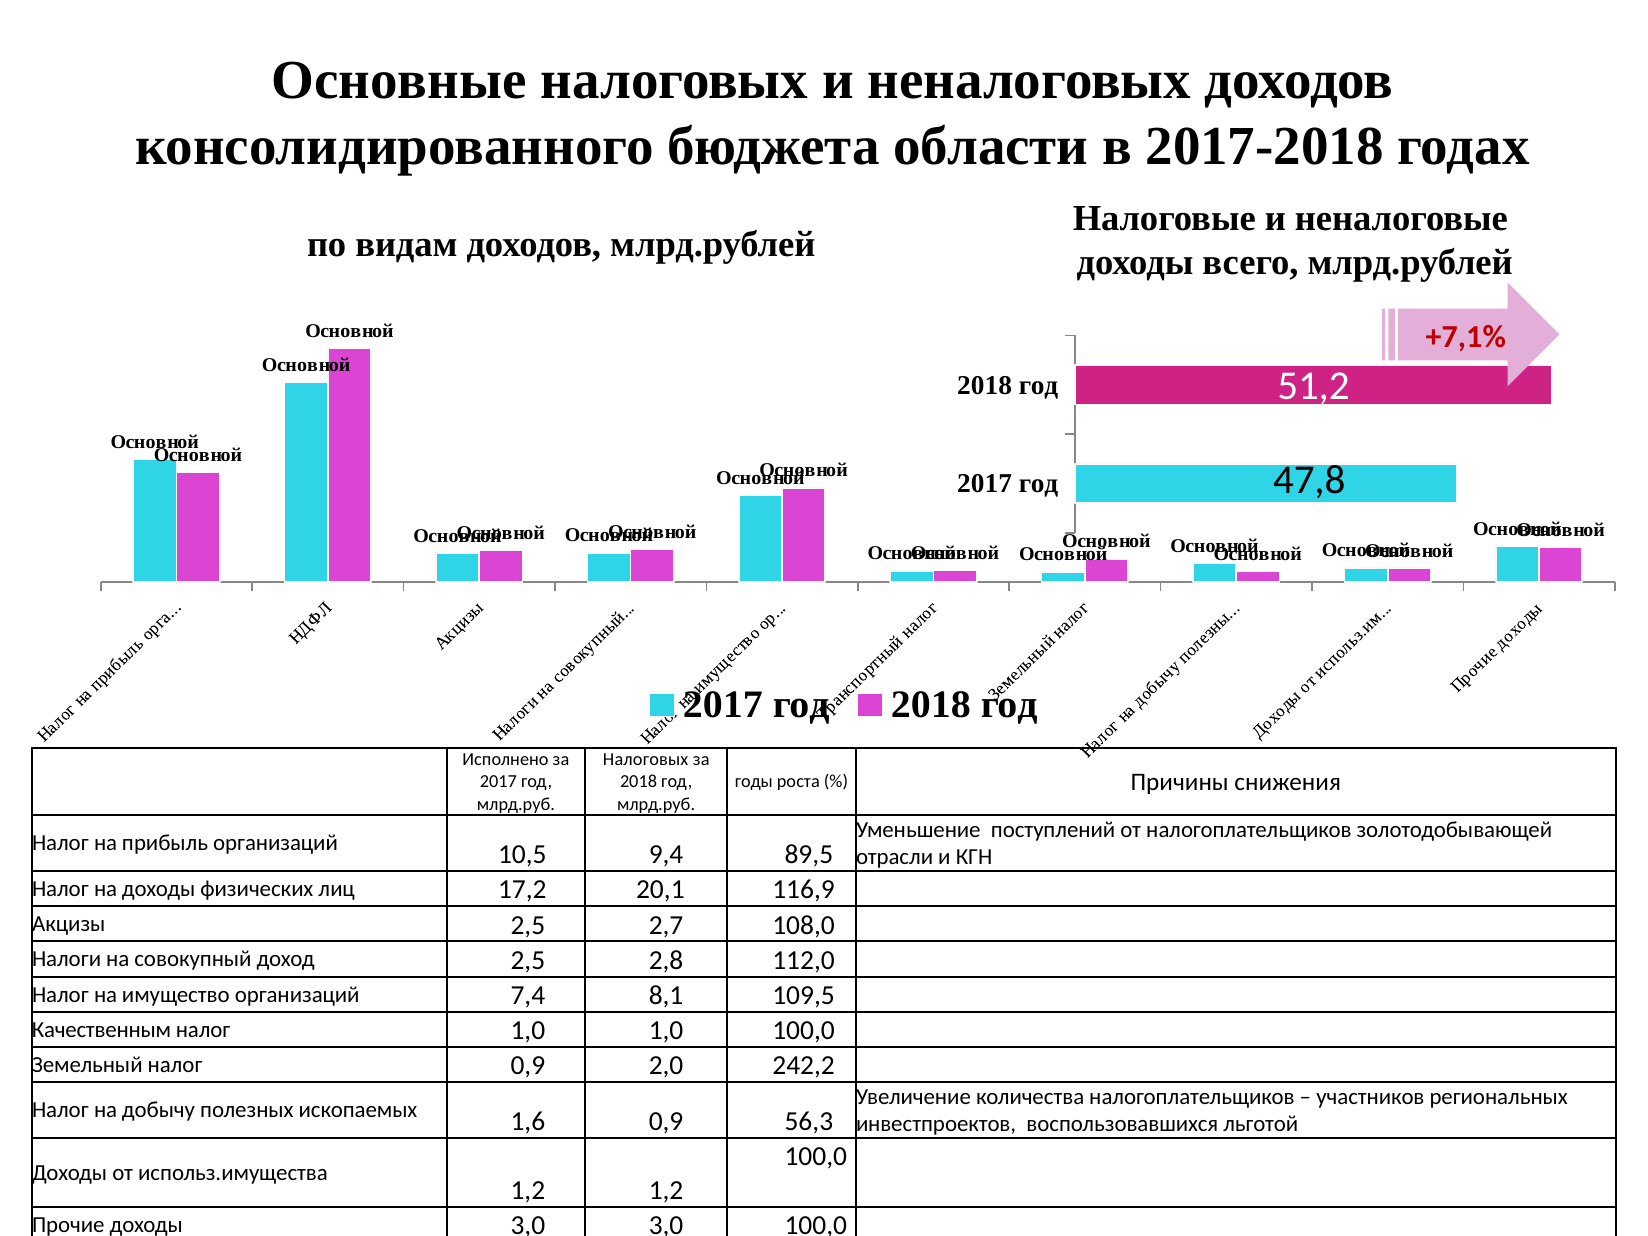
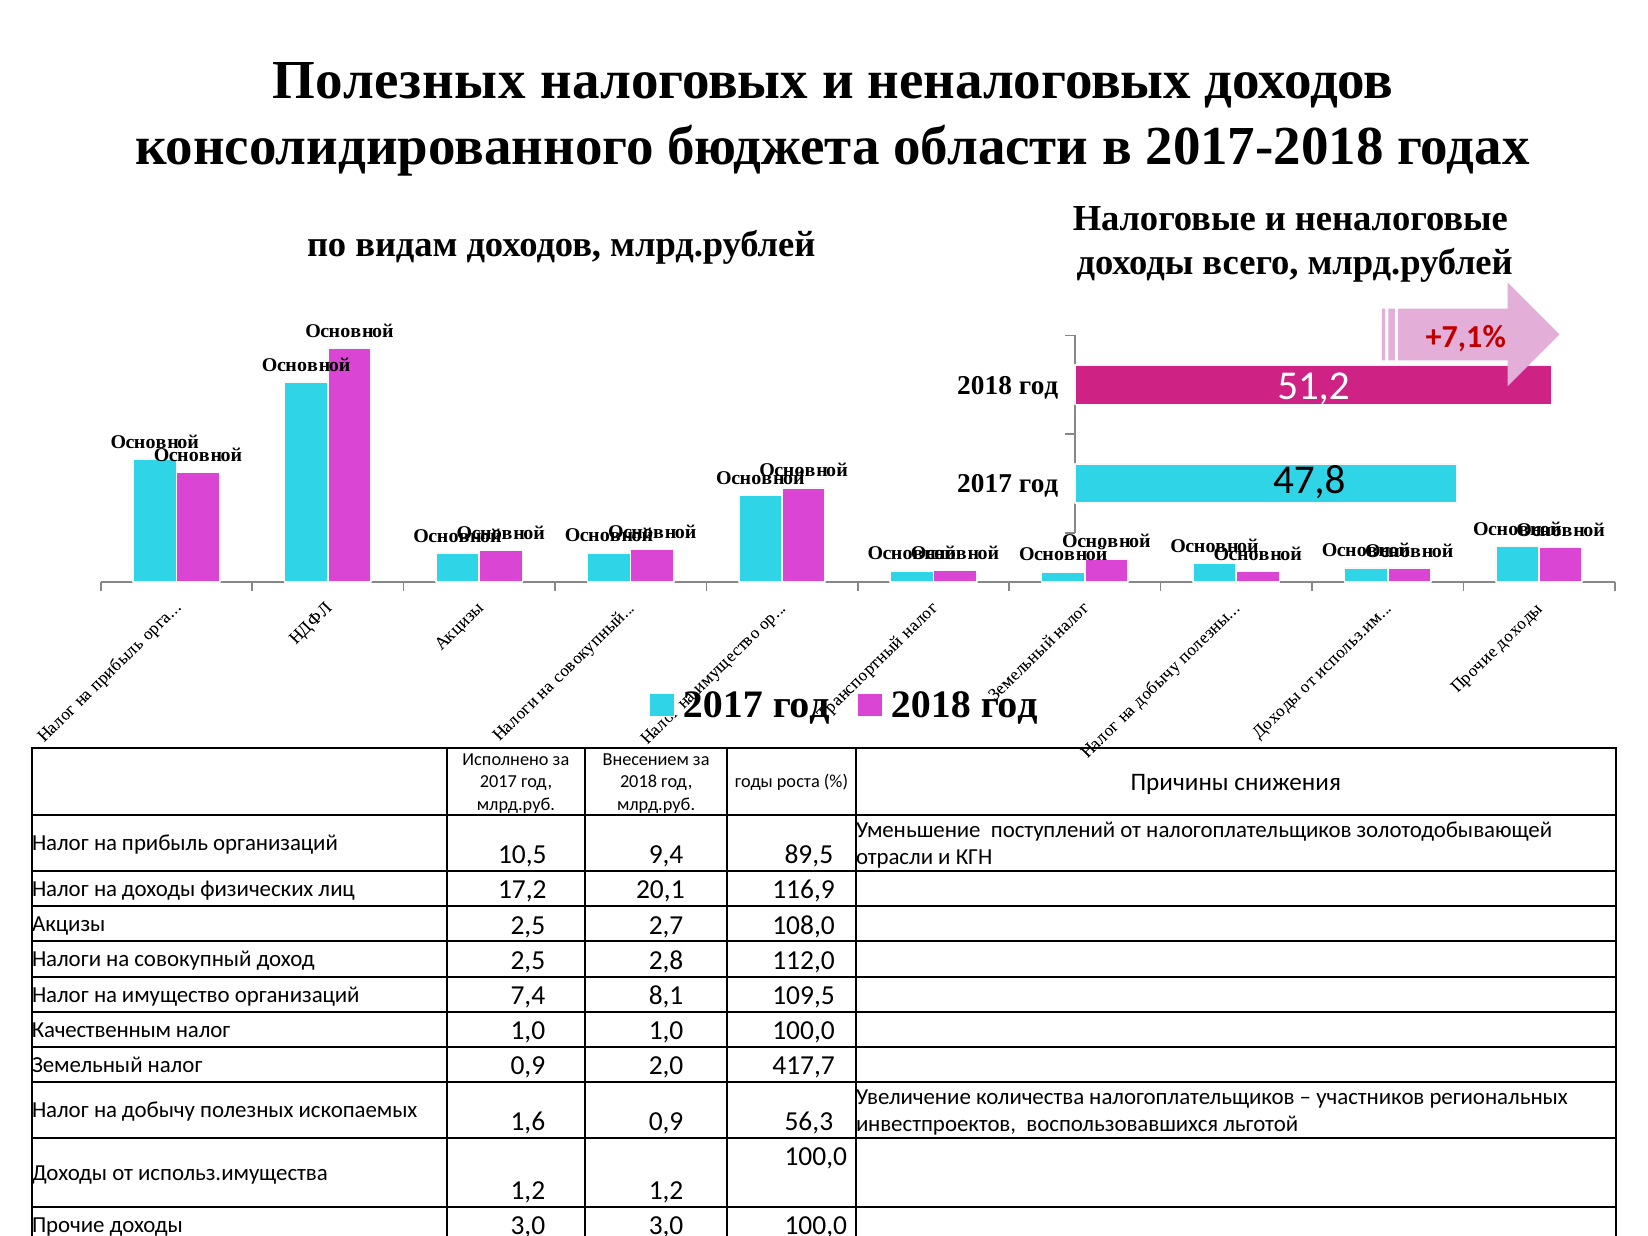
Основные at (399, 81): Основные -> Полезных
Налоговых at (646, 759): Налоговых -> Внесением
242,2: 242,2 -> 417,7
